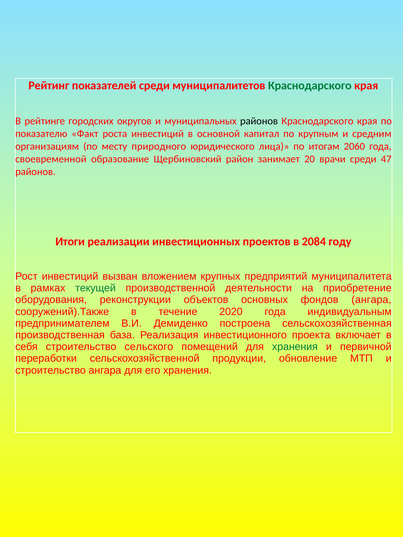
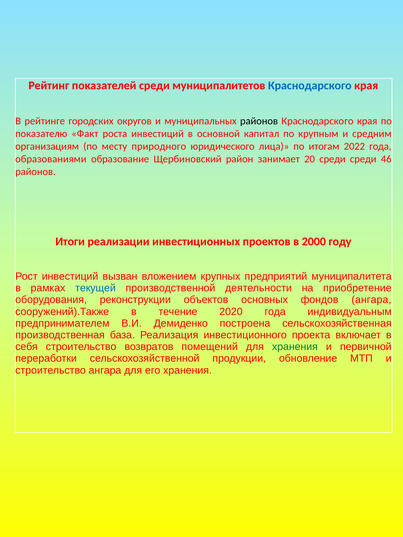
Краснодарского colour: green -> blue
2060: 2060 -> 2022
своевременной: своевременной -> образованиями
20 врачи: врачи -> среди
47: 47 -> 46
2084: 2084 -> 2000
текущей colour: green -> blue
сельского: сельского -> возвратов
